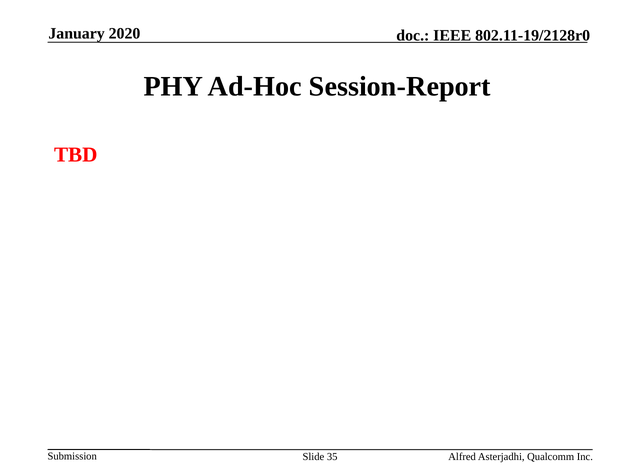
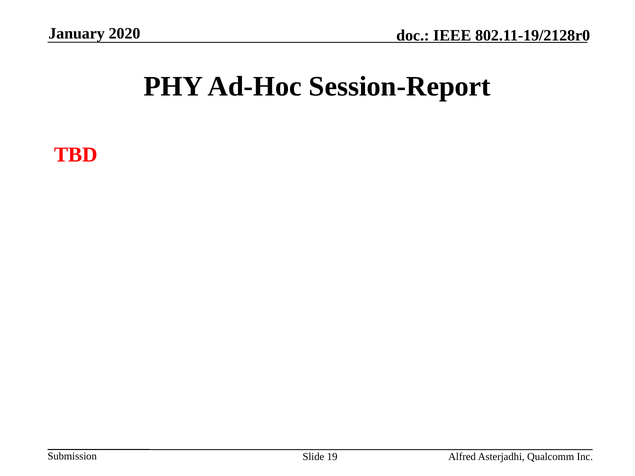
35: 35 -> 19
